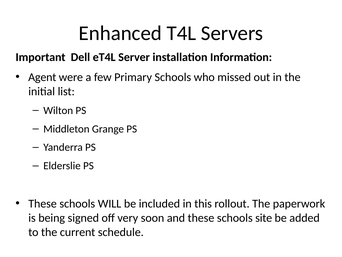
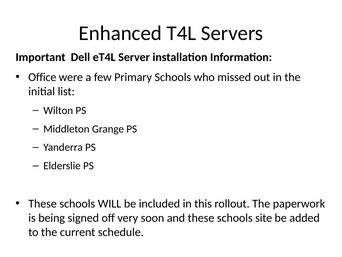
Agent: Agent -> Office
